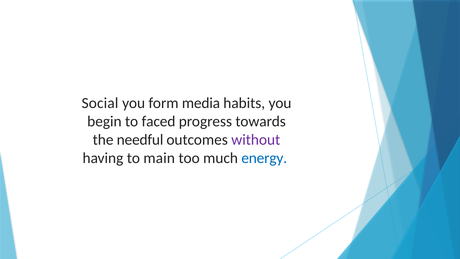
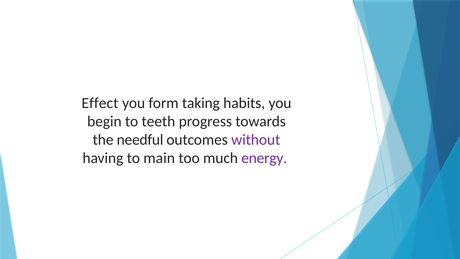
Social: Social -> Effect
media: media -> taking
faced: faced -> teeth
energy colour: blue -> purple
